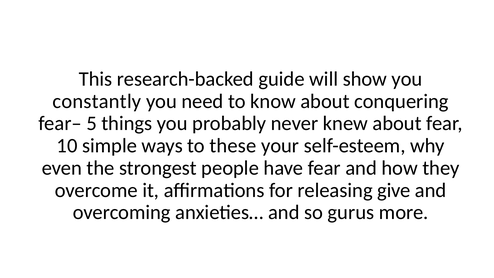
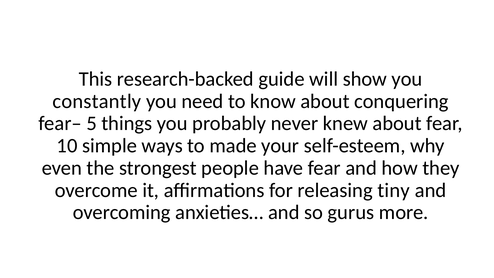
these: these -> made
give: give -> tiny
